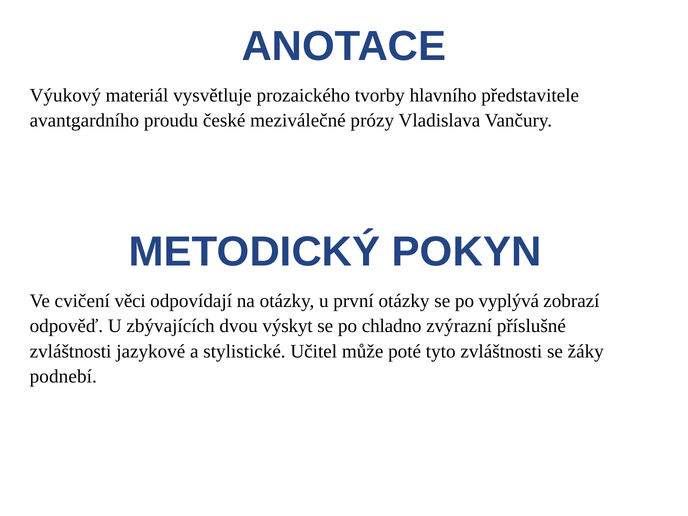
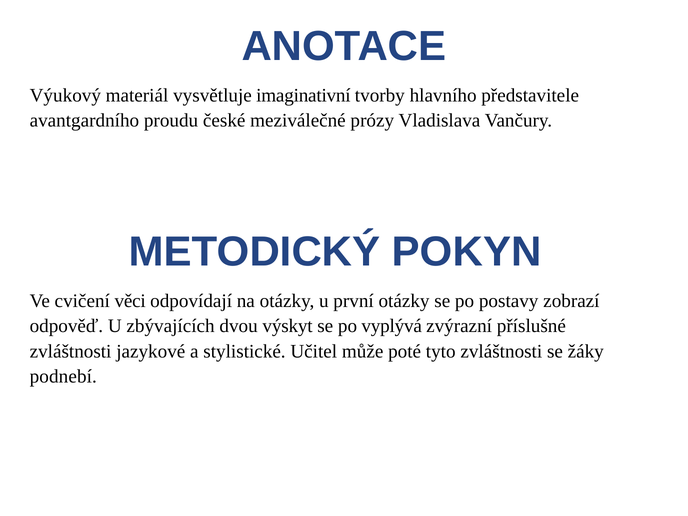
prozaického: prozaického -> imaginativní
vyplývá: vyplývá -> postavy
chladno: chladno -> vyplývá
